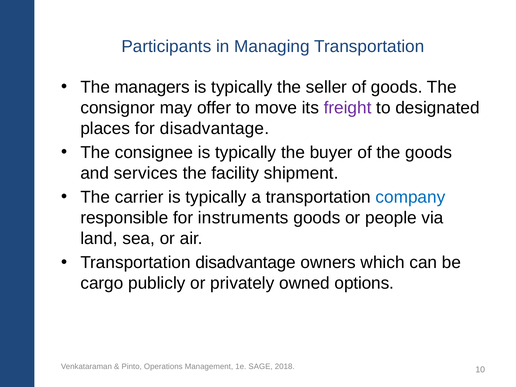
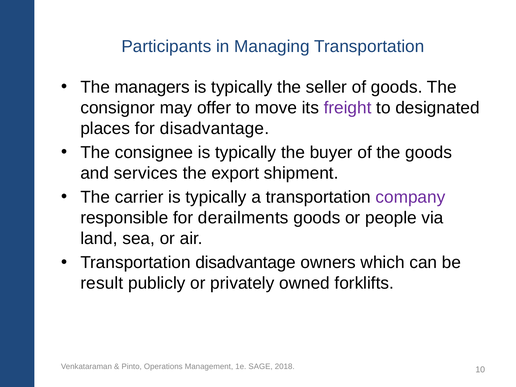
facility: facility -> export
company colour: blue -> purple
instruments: instruments -> derailments
cargo: cargo -> result
options: options -> forklifts
